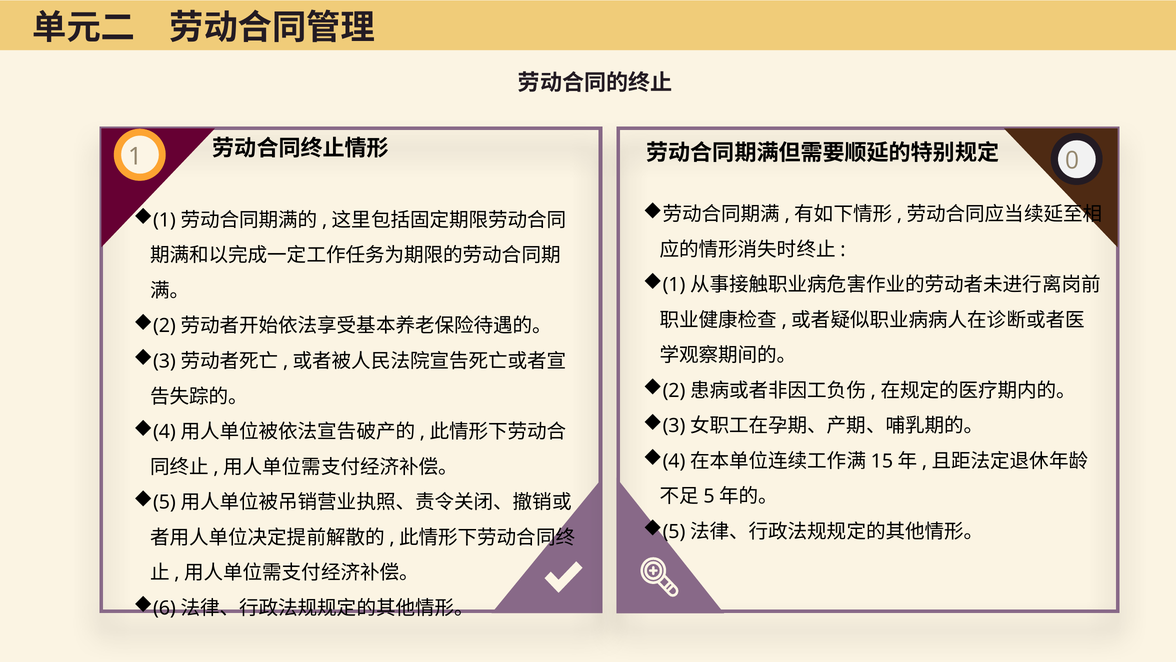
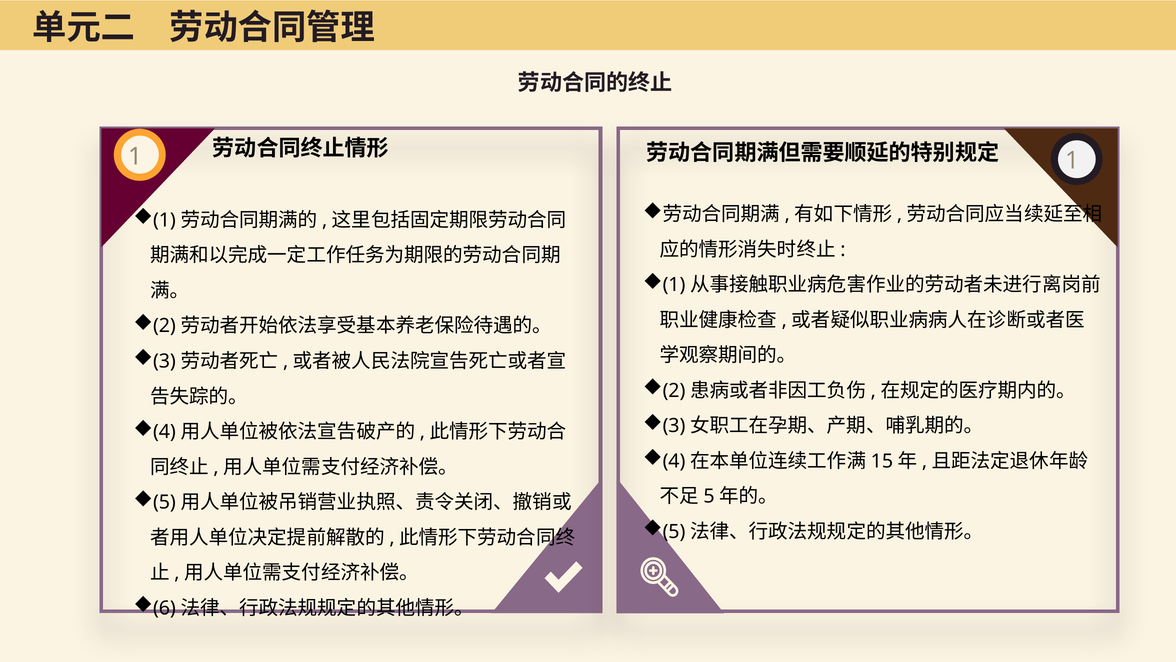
1 0: 0 -> 1
